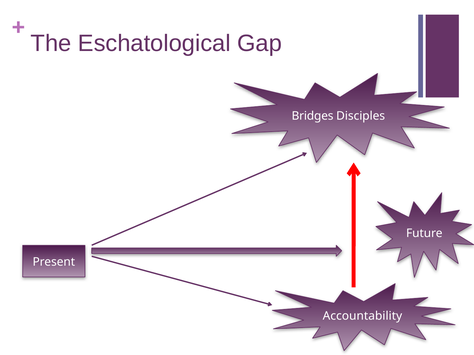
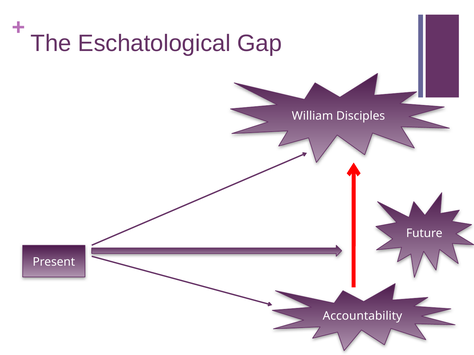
Bridges: Bridges -> William
